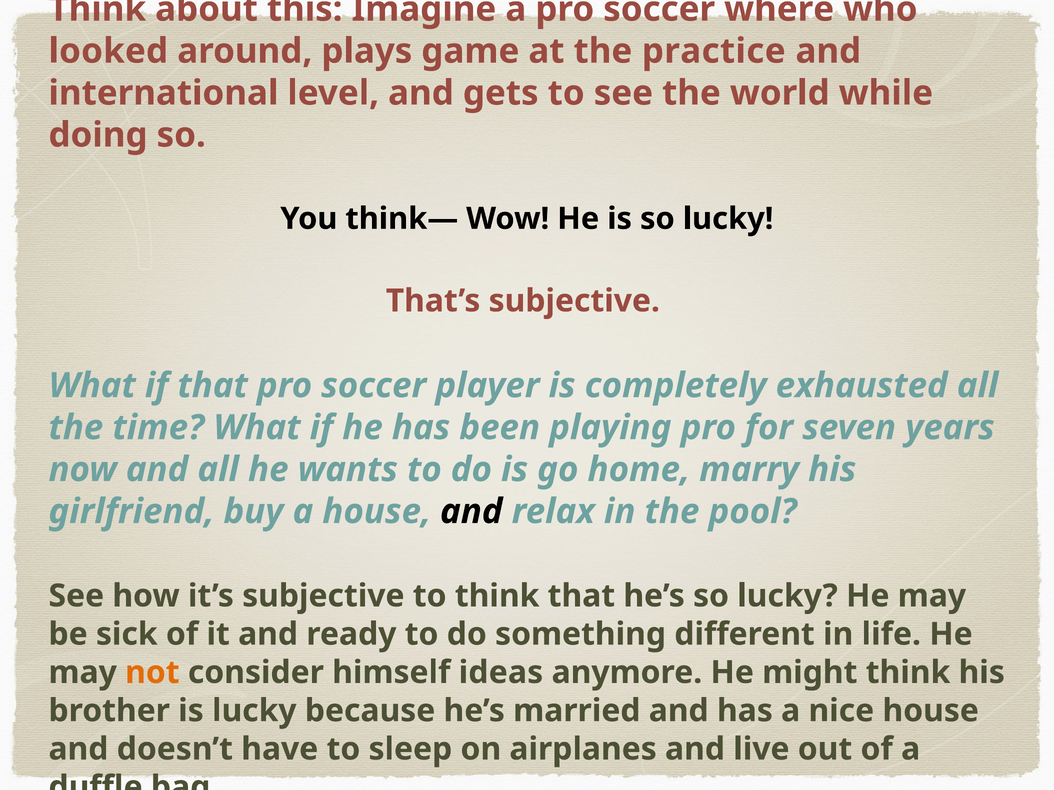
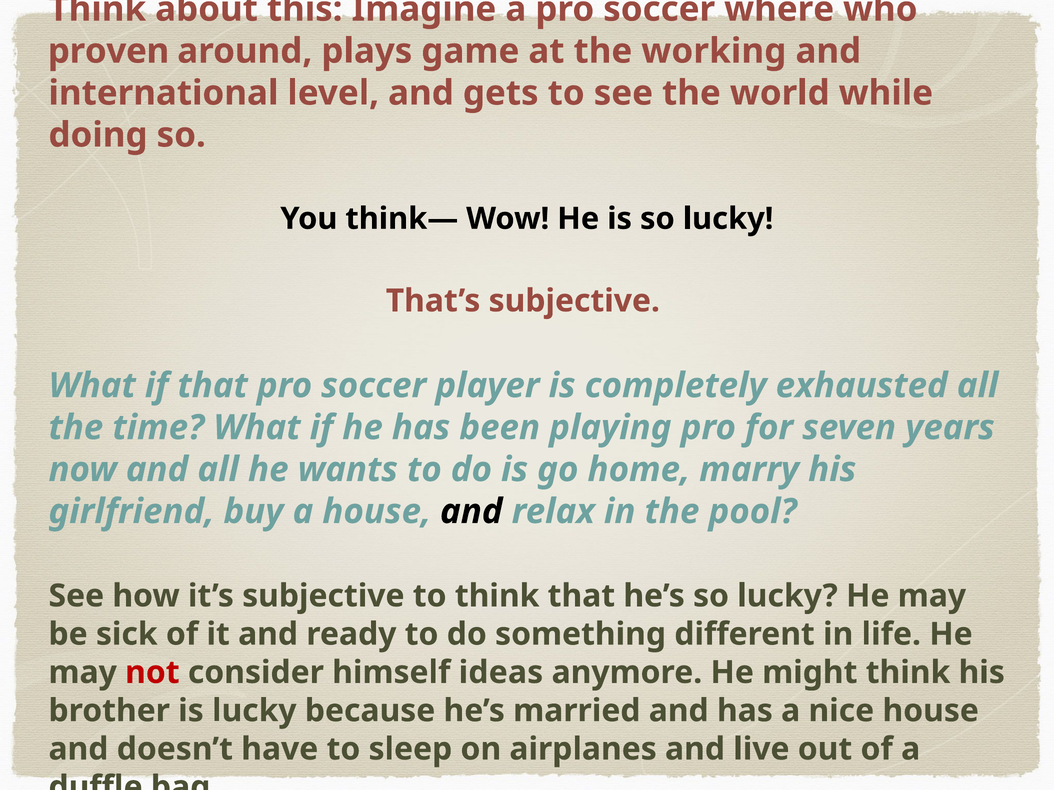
looked: looked -> proven
practice: practice -> working
not colour: orange -> red
